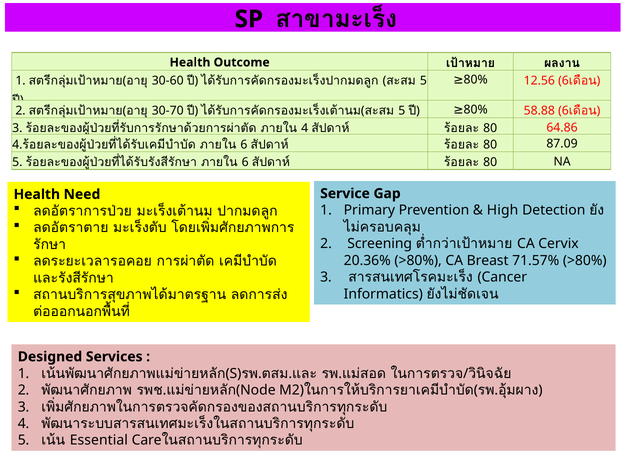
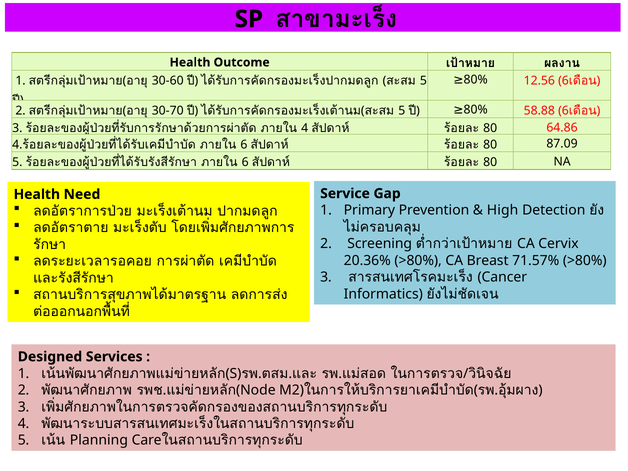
Essential: Essential -> Planning
